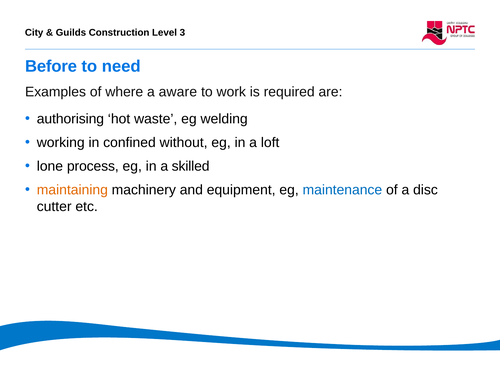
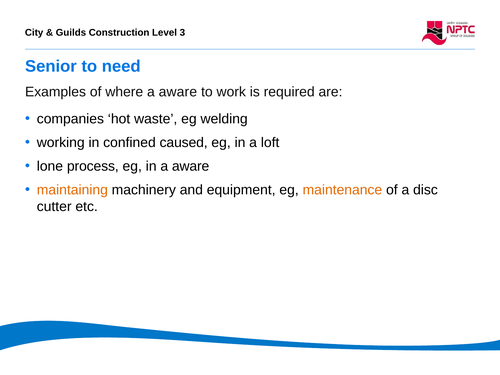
Before: Before -> Senior
authorising: authorising -> companies
without: without -> caused
in a skilled: skilled -> aware
maintenance colour: blue -> orange
